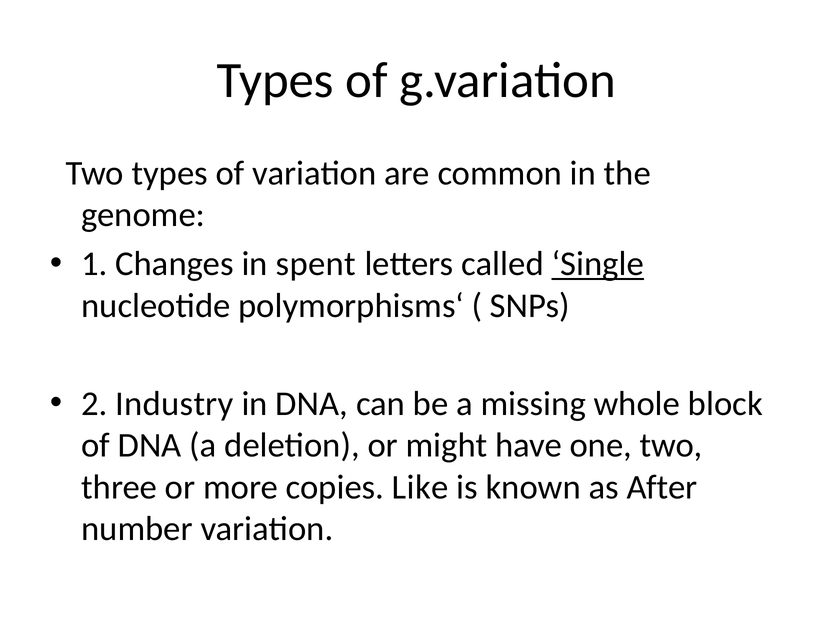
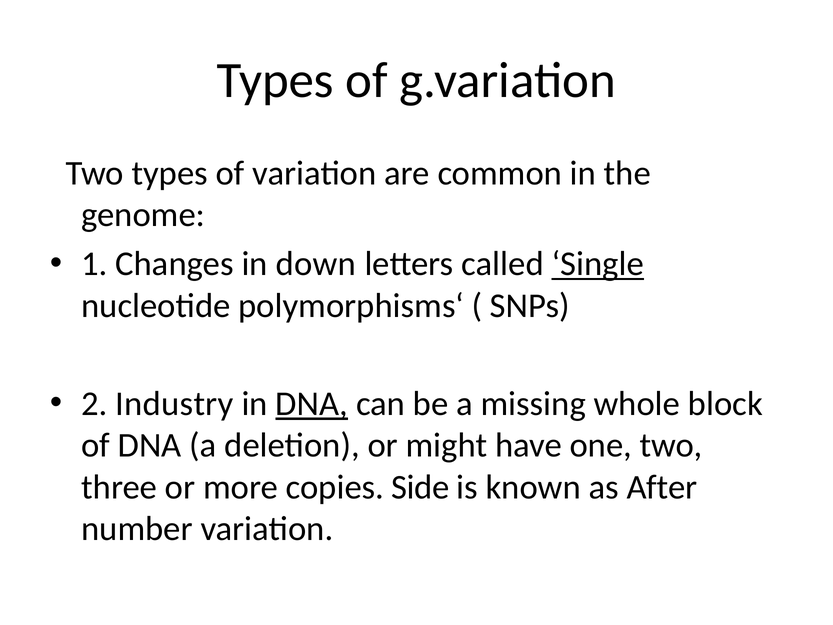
spent: spent -> down
DNA at (312, 404) underline: none -> present
Like: Like -> Side
